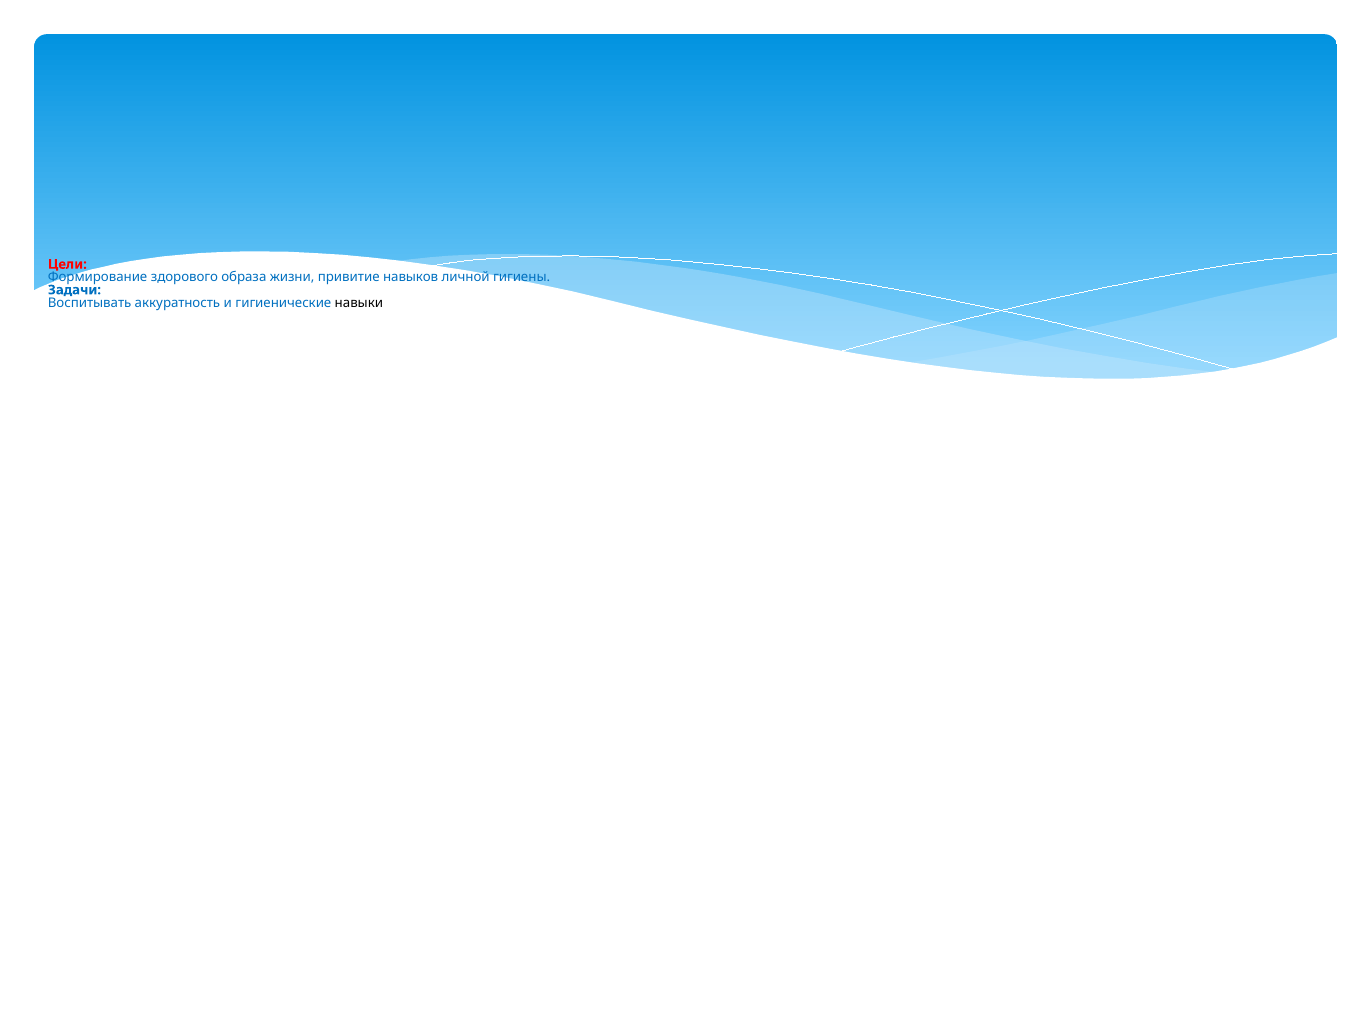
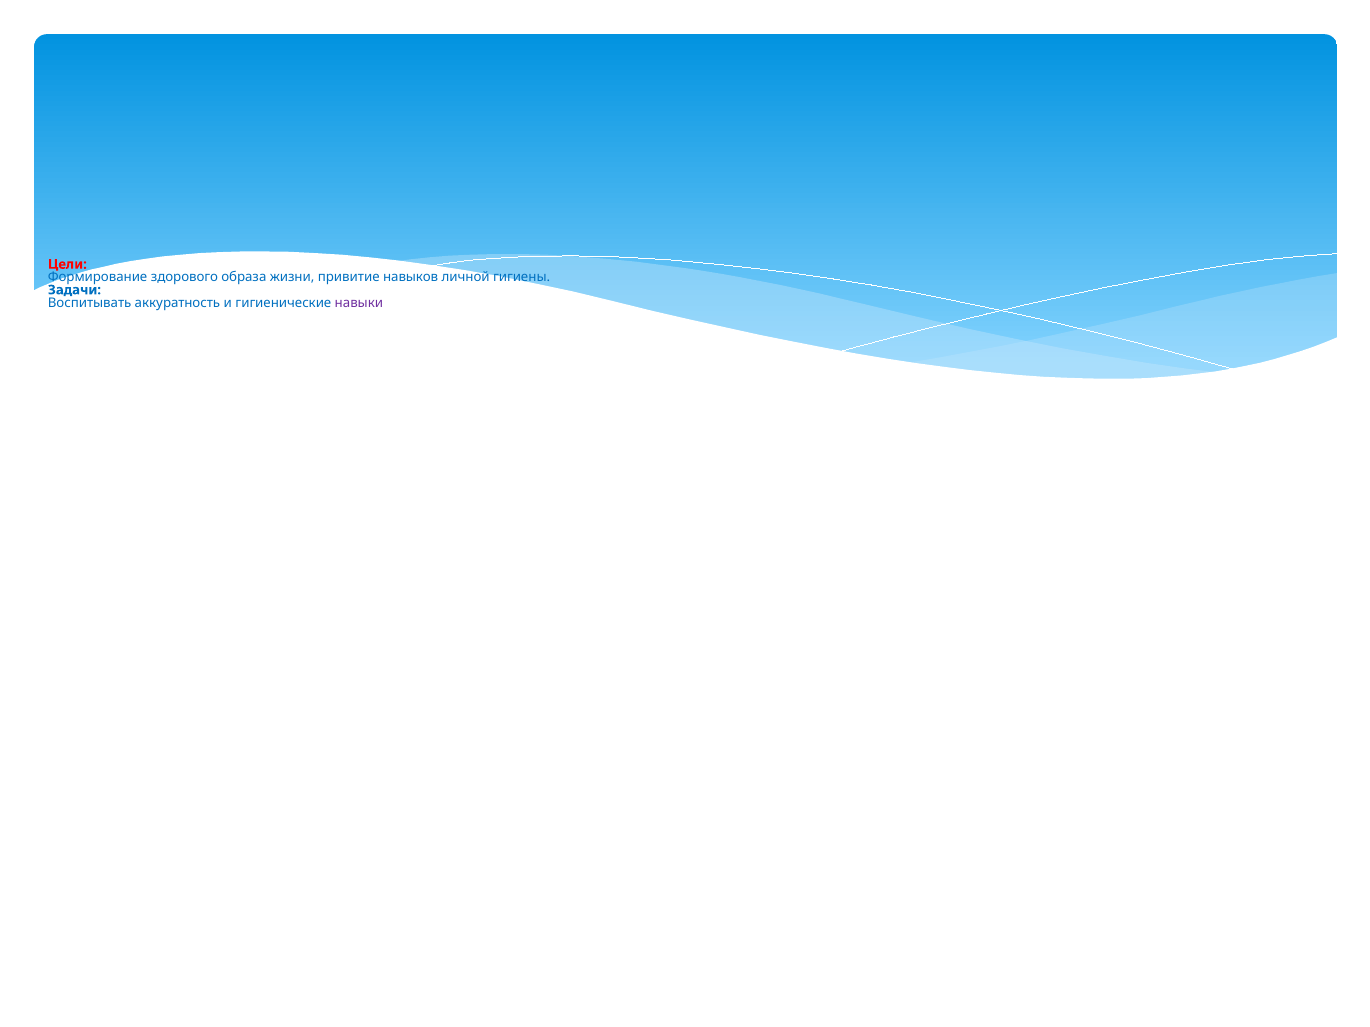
навыки colour: black -> purple
